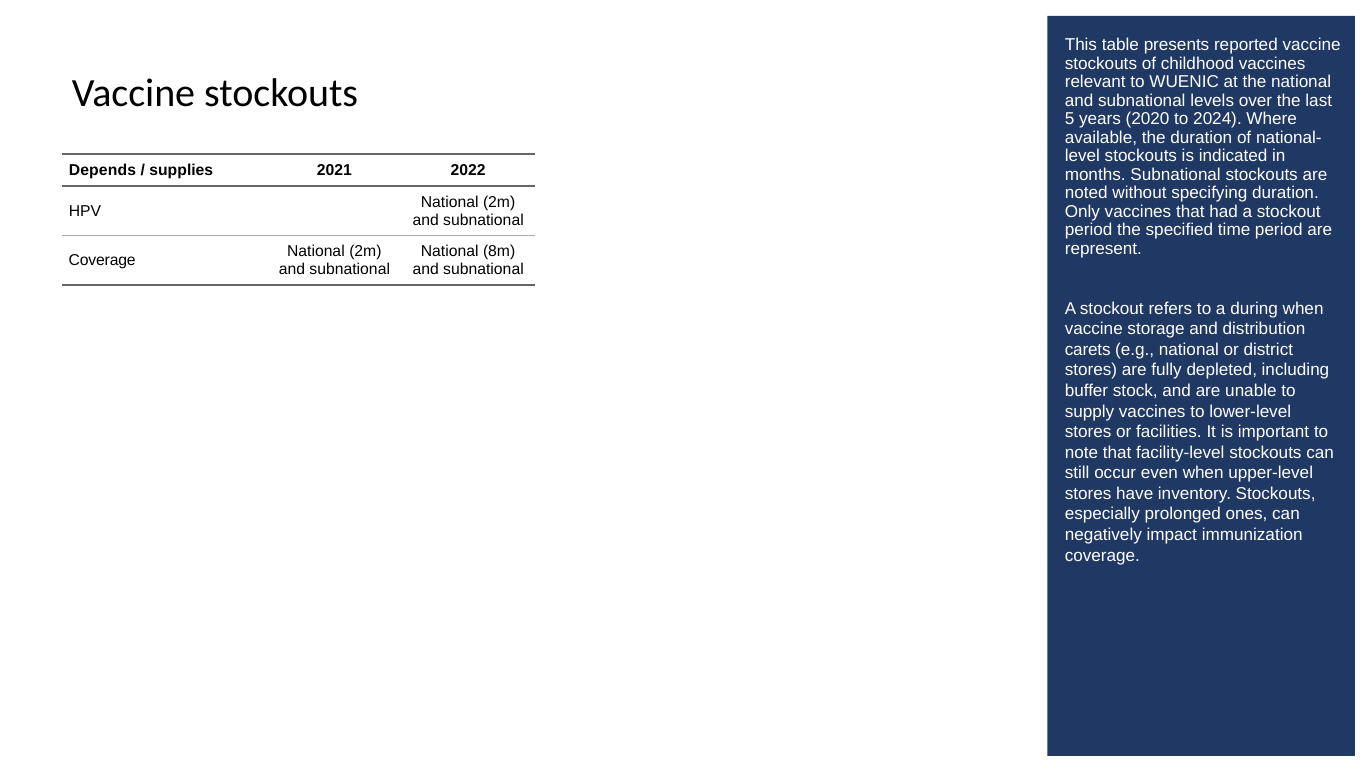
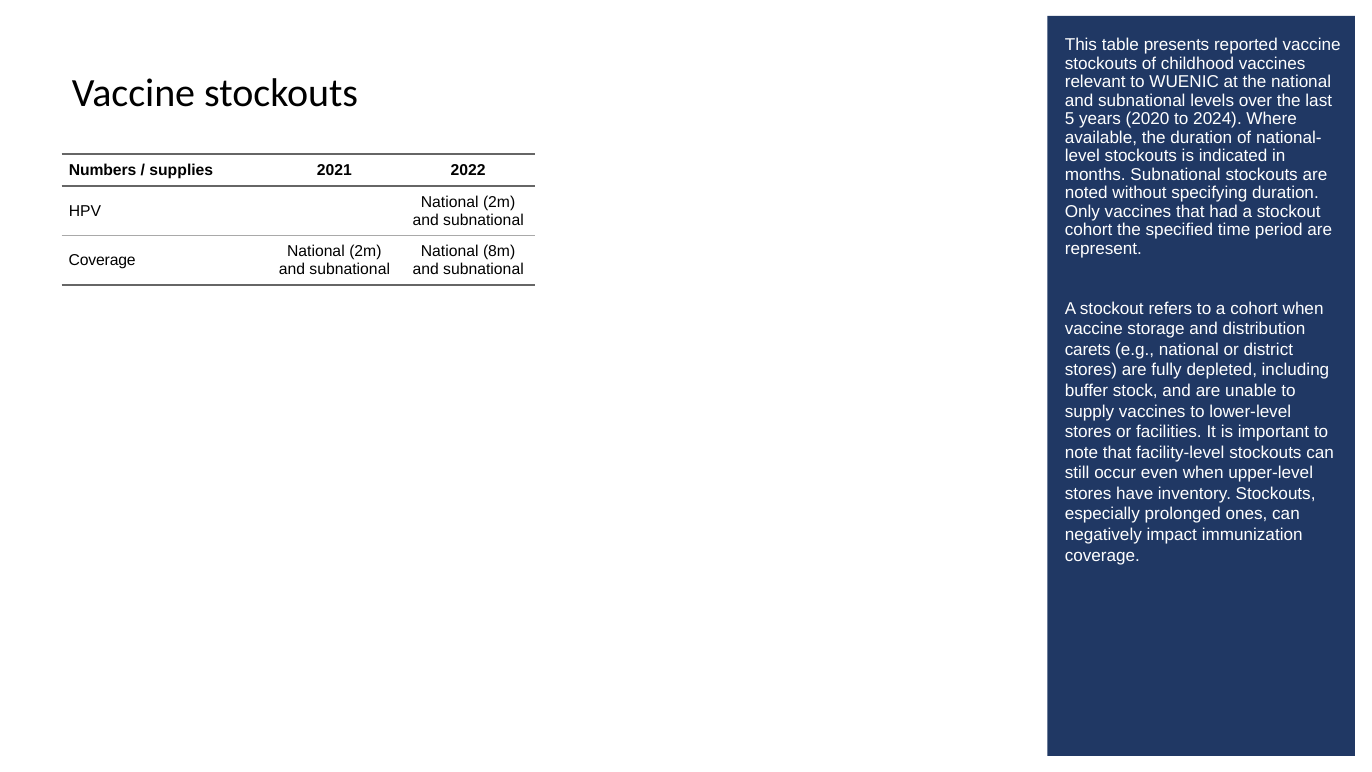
Depends: Depends -> Numbers
period at (1089, 230): period -> cohort
a during: during -> cohort
